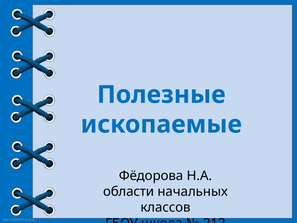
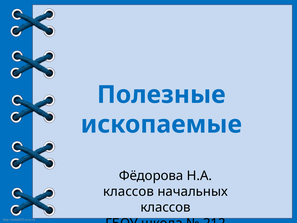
области at (129, 191): области -> классов
